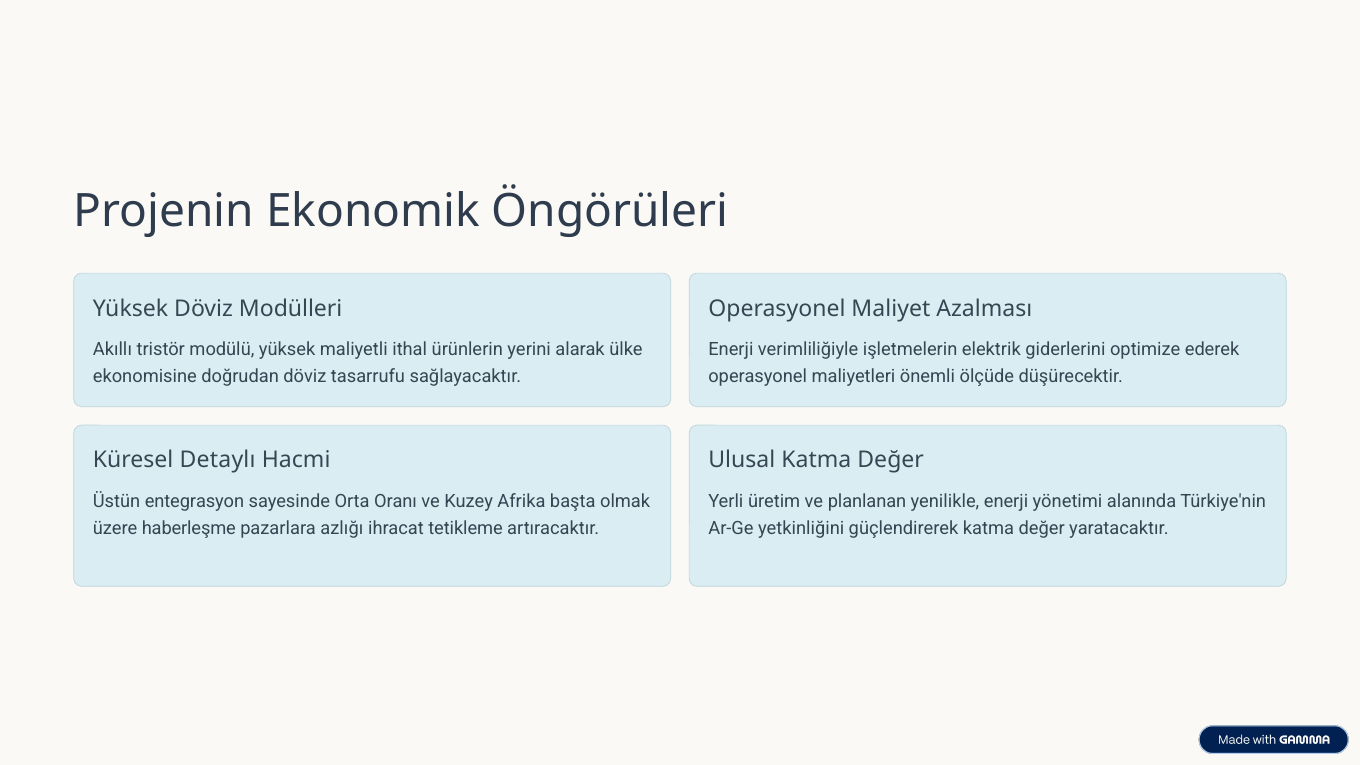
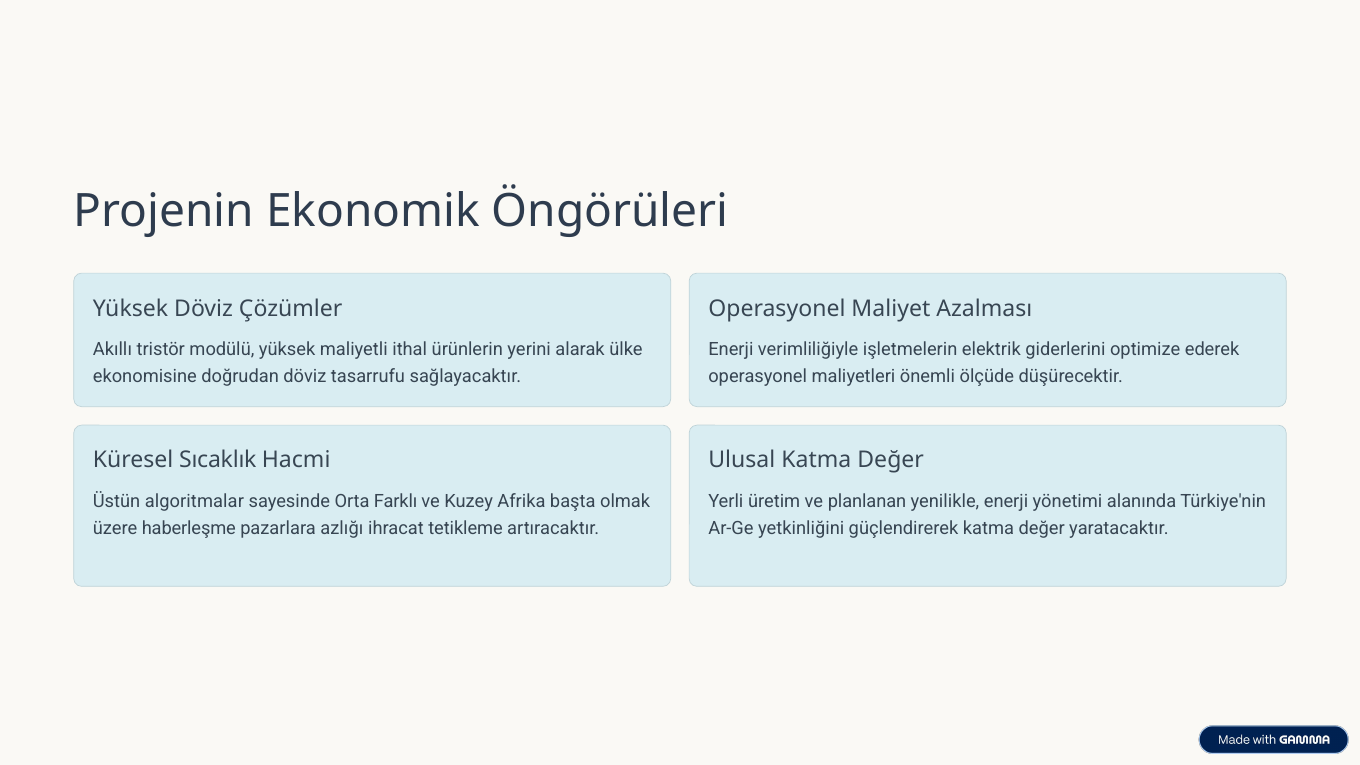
Modülleri: Modülleri -> Çözümler
Detaylı: Detaylı -> Sıcaklık
entegrasyon: entegrasyon -> algoritmalar
Oranı: Oranı -> Farklı
